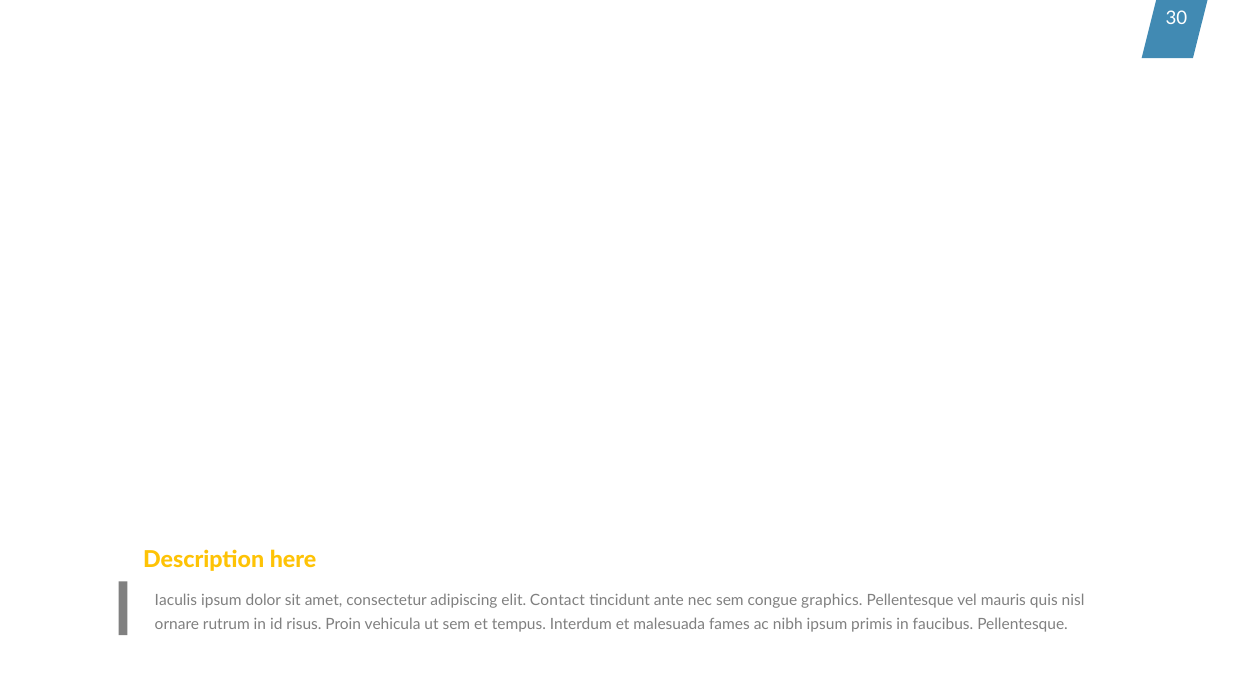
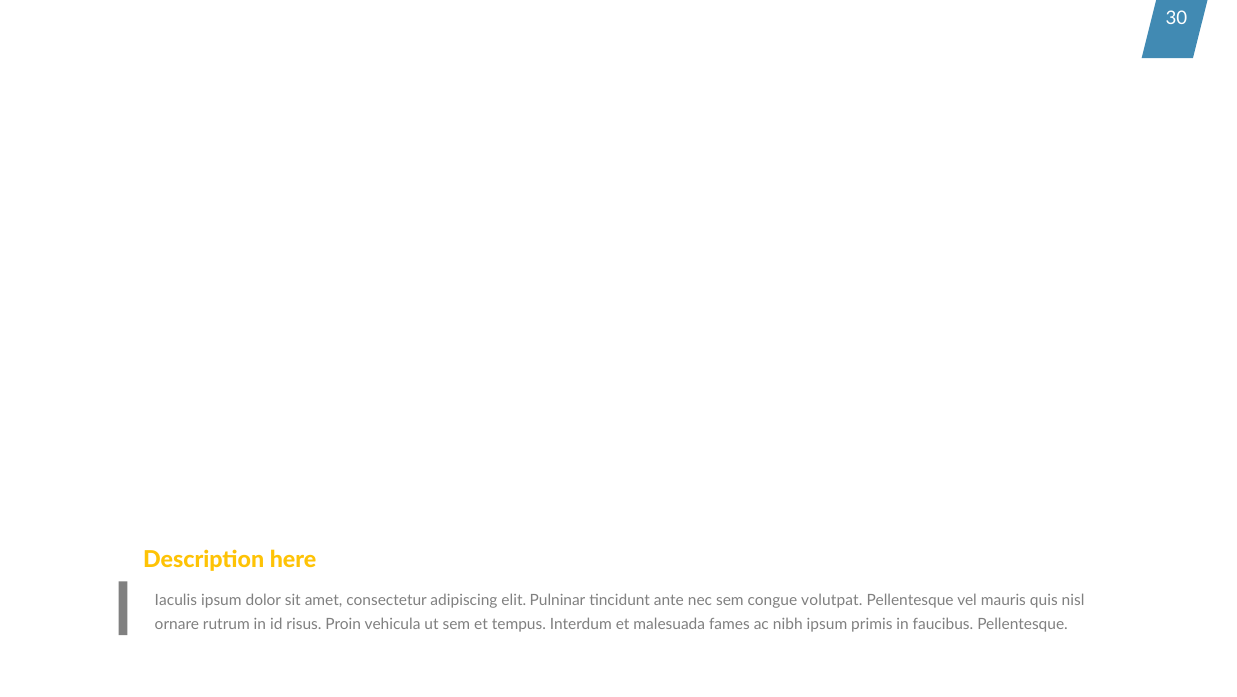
Contact: Contact -> Pulninar
graphics: graphics -> volutpat
